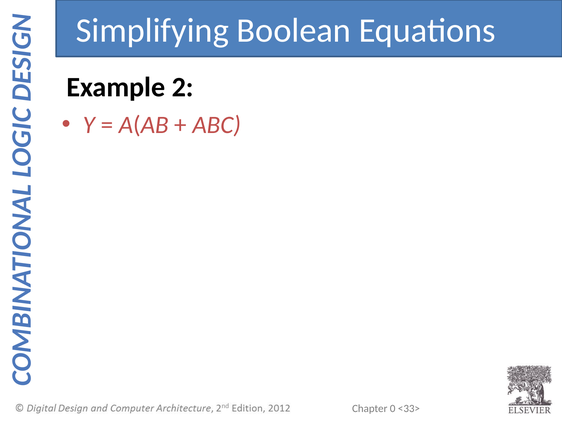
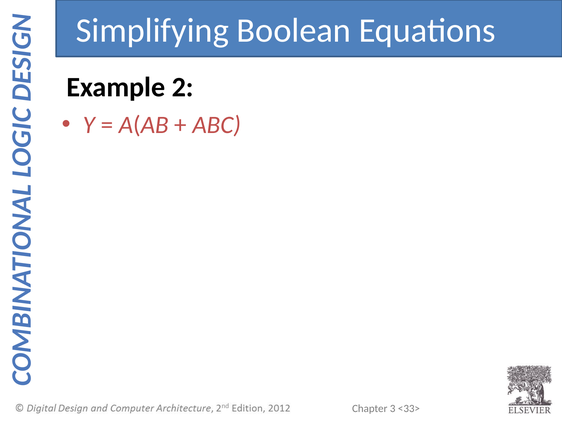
0: 0 -> 3
